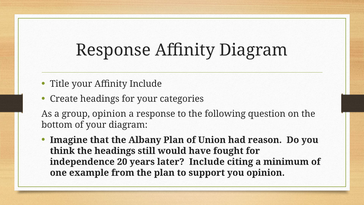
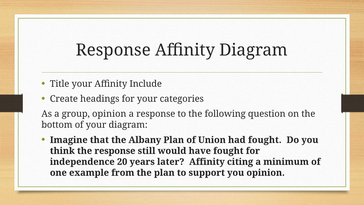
had reason: reason -> fought
the headings: headings -> response
later Include: Include -> Affinity
